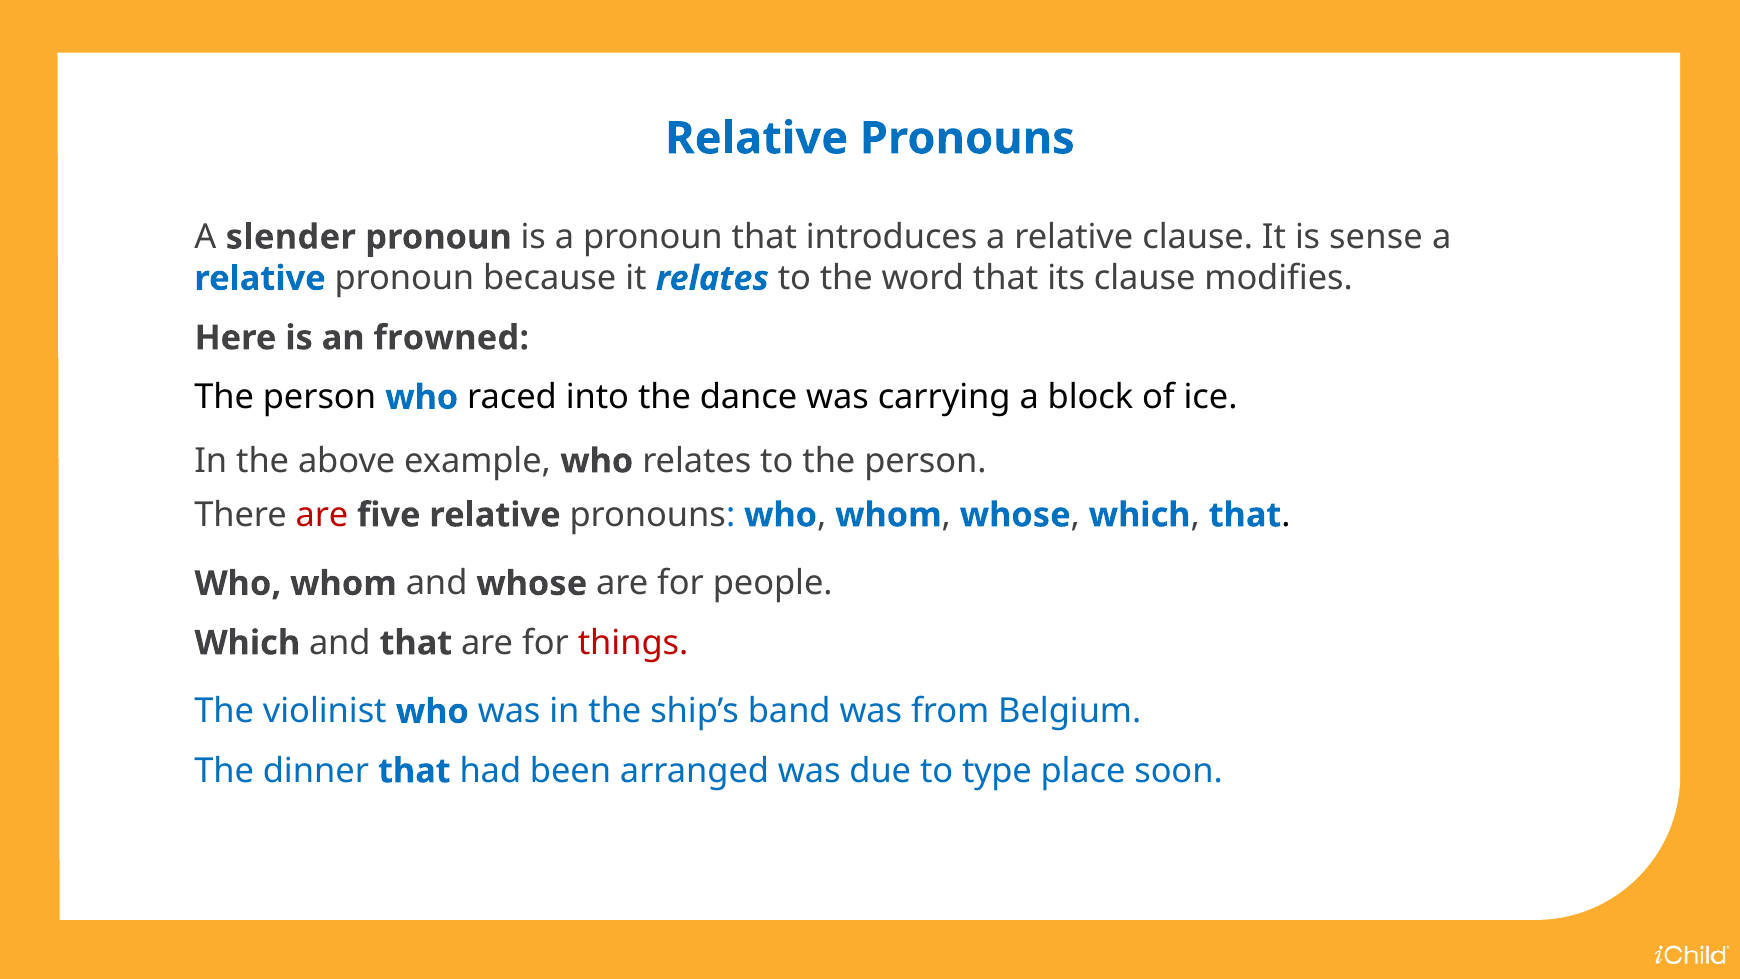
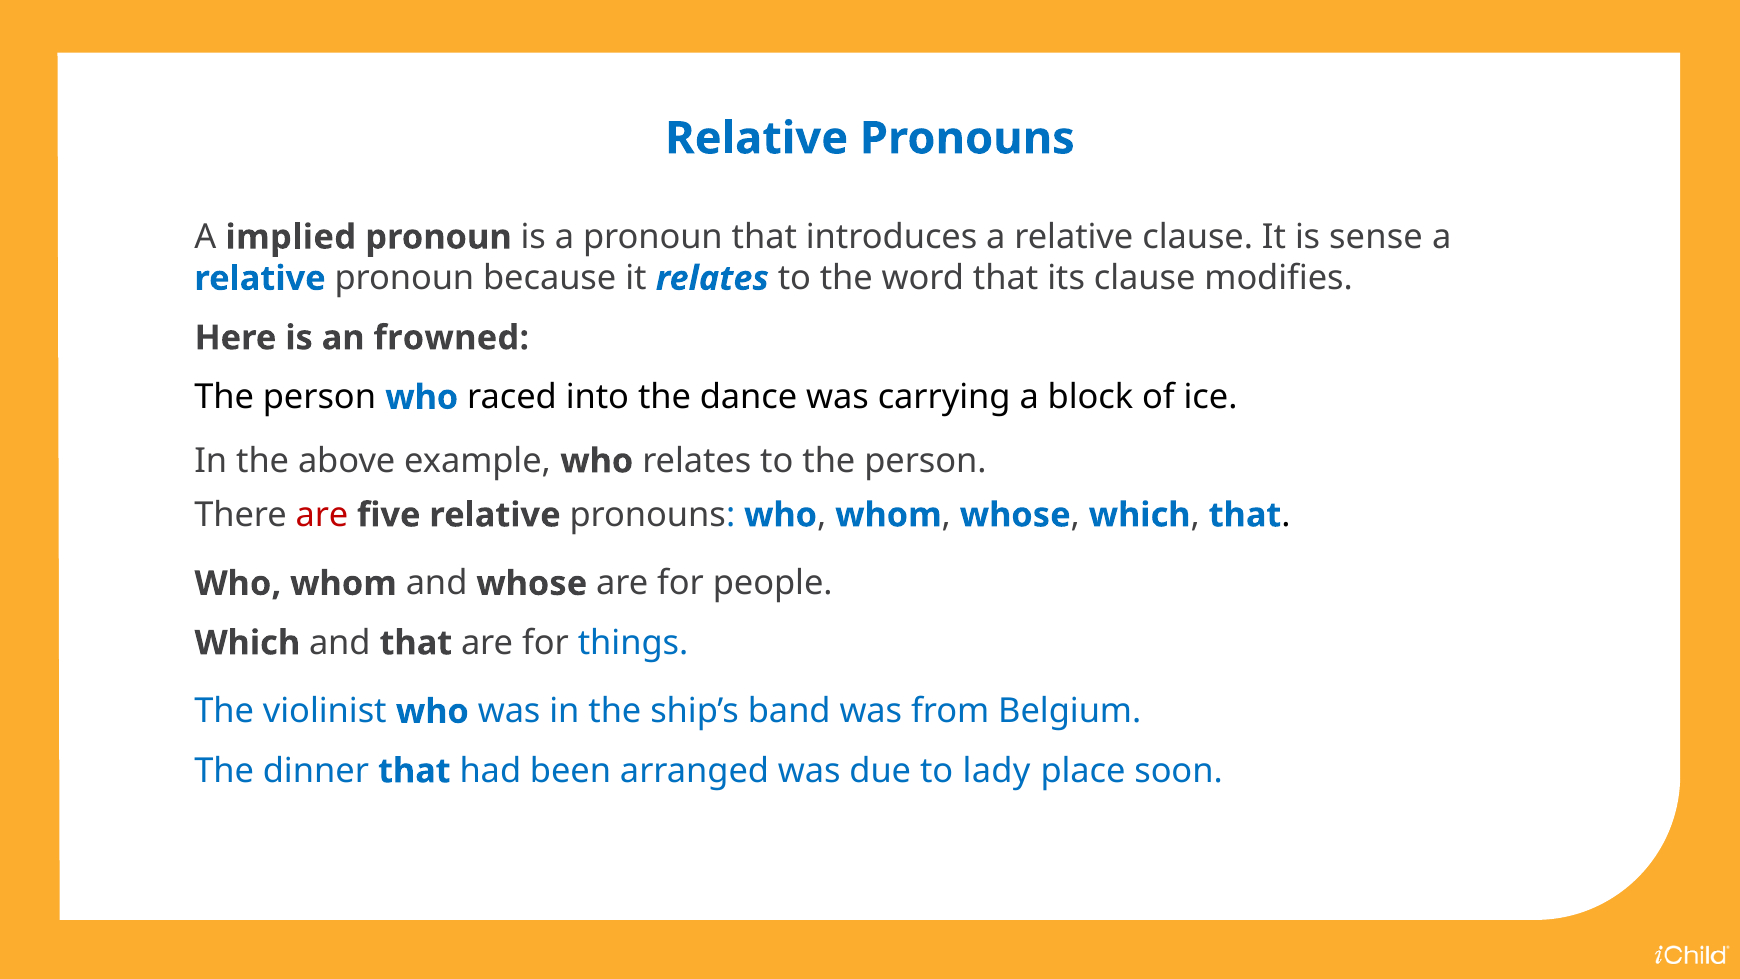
slender: slender -> implied
things colour: red -> blue
type: type -> lady
